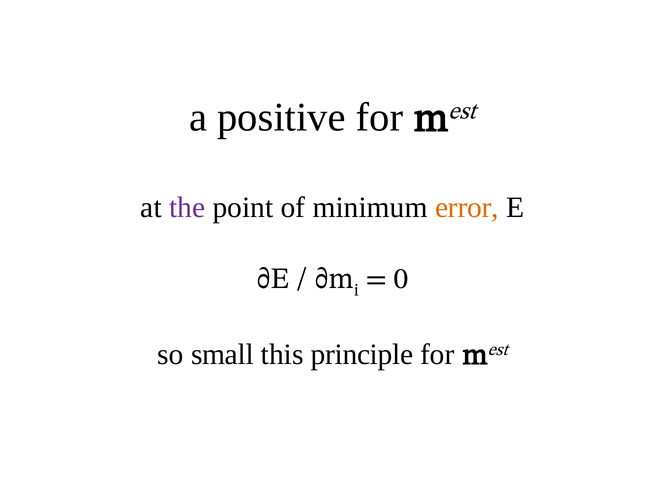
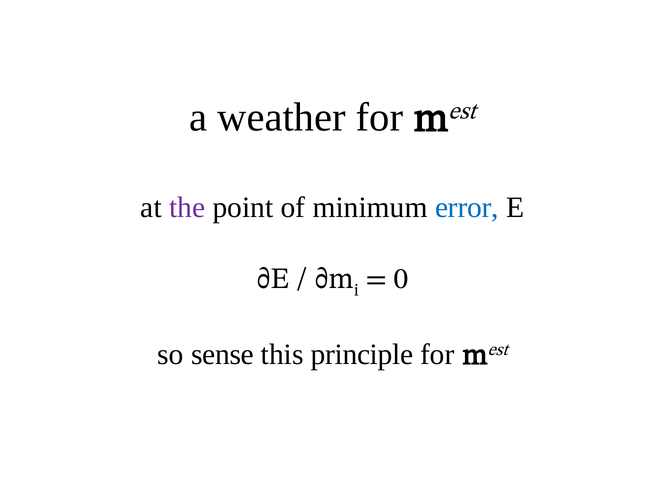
positive: positive -> weather
error colour: orange -> blue
small: small -> sense
